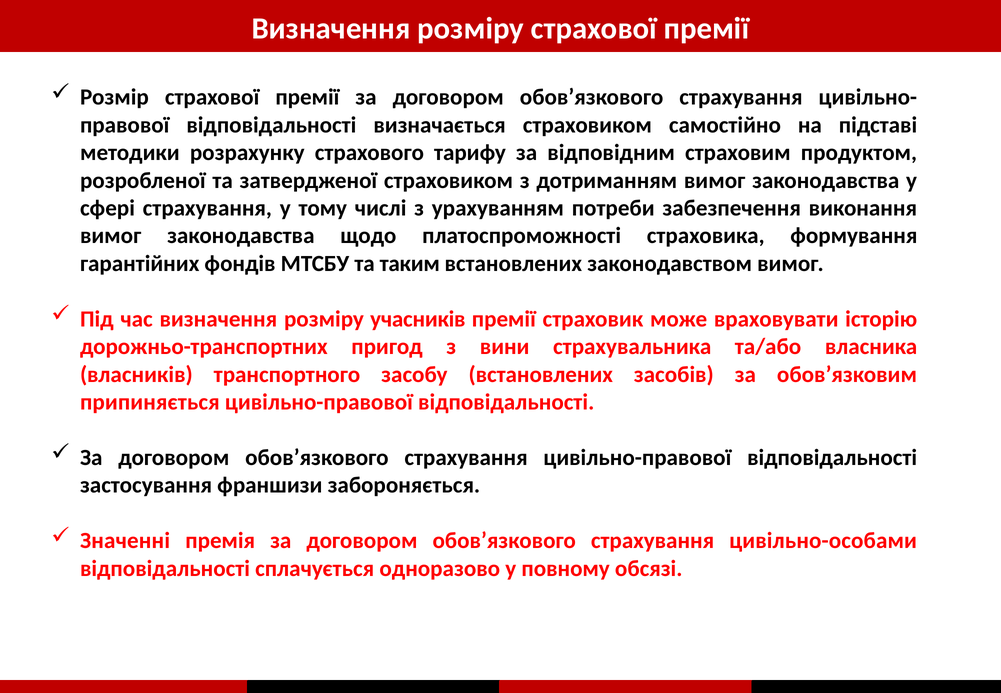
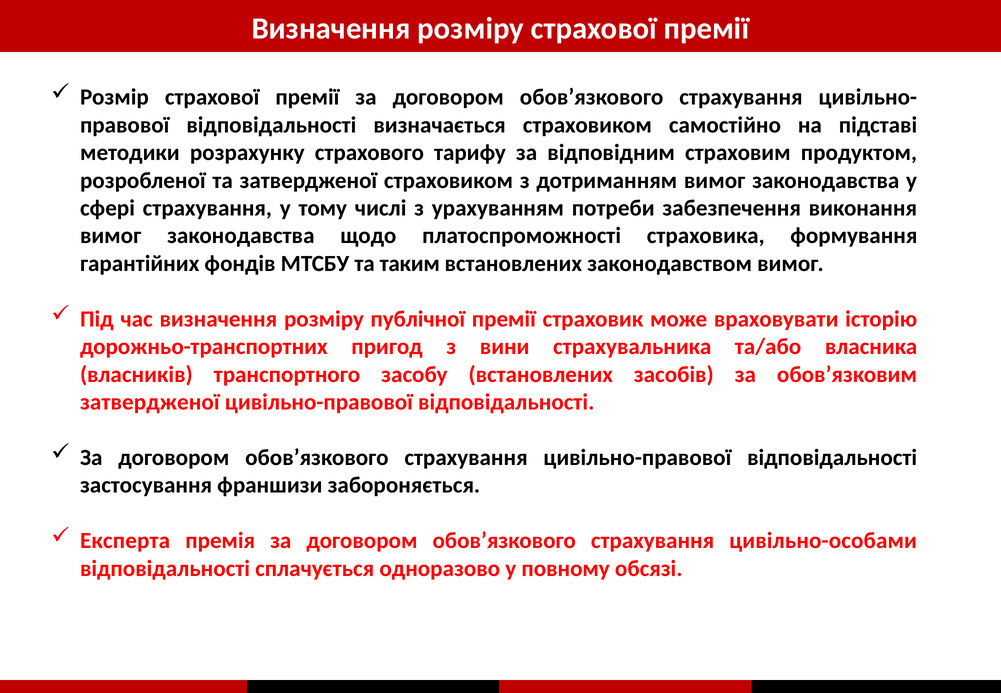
учасників: учасників -> публічної
припиняється at (150, 402): припиняється -> затвердженої
Значенні: Значенні -> Експерта
